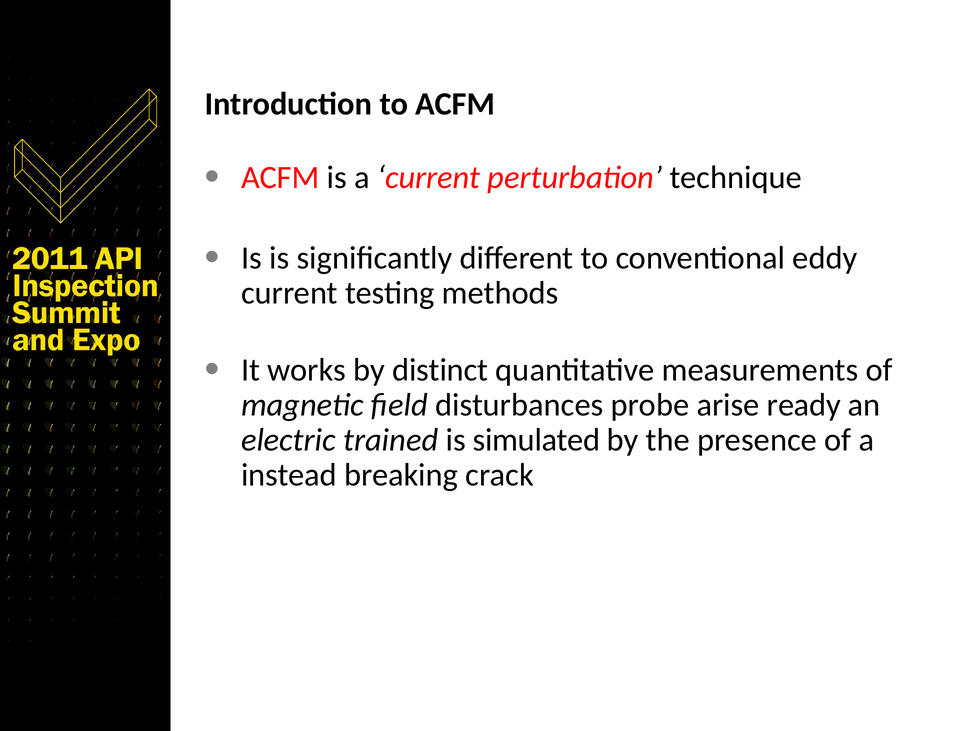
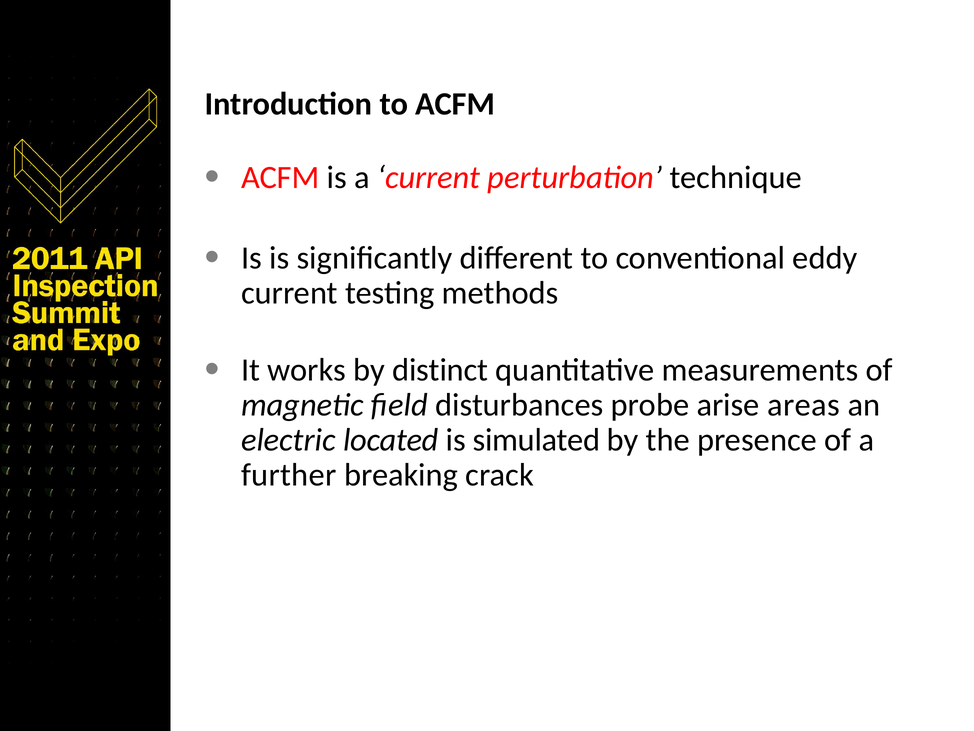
ready: ready -> areas
trained: trained -> located
instead: instead -> further
